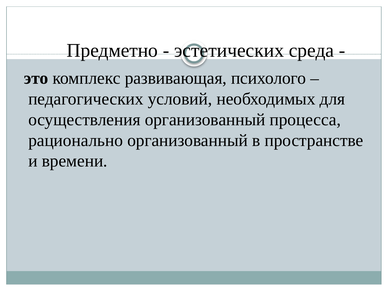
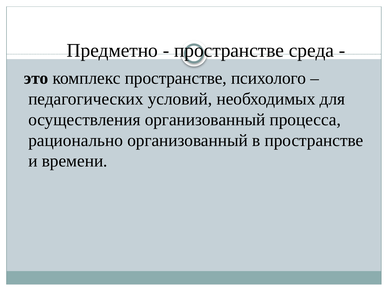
эстетических at (229, 50): эстетических -> пространстве
комплекс развивающая: развивающая -> пространстве
